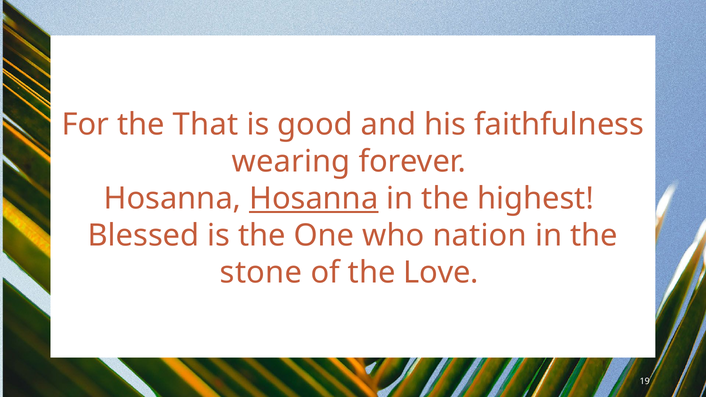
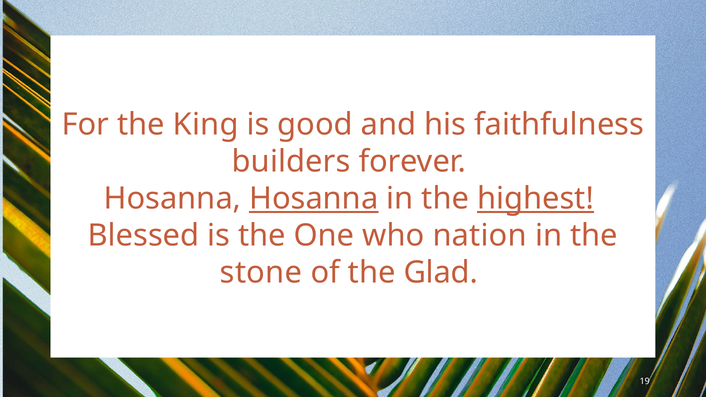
That: That -> King
wearing: wearing -> builders
highest underline: none -> present
Love: Love -> Glad
